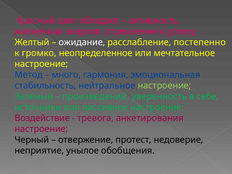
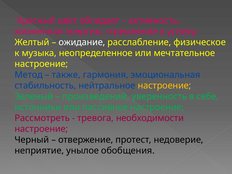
постепенно: постепенно -> физическое
громко: громко -> музыка
много: много -> также
настроение at (164, 86) colour: light green -> yellow
Воздействие: Воздействие -> Рассмотреть
анкетирования: анкетирования -> необходимости
